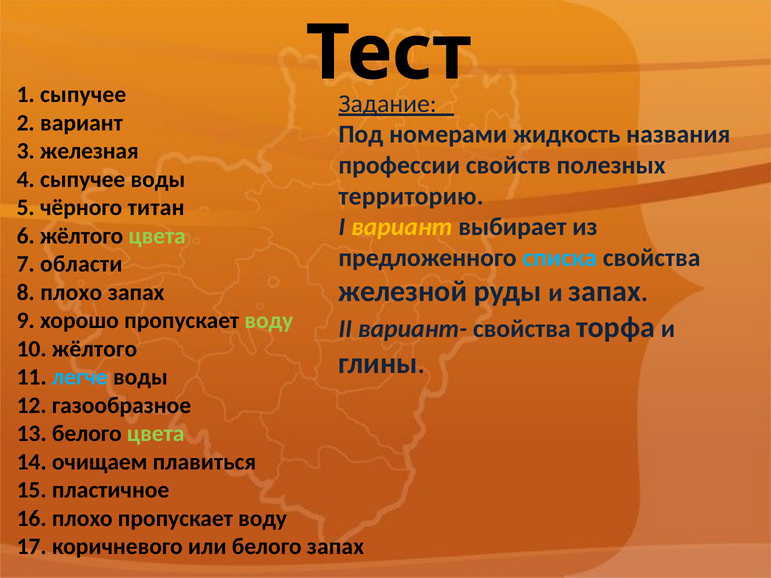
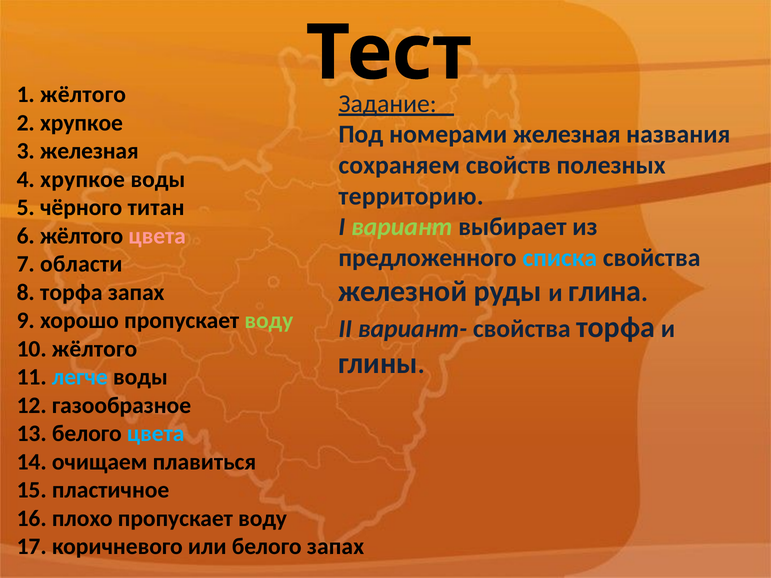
1 сыпучее: сыпучее -> жёлтого
2 вариант: вариант -> хрупкое
номерами жидкость: жидкость -> железная
профессии: профессии -> сохраняем
4 сыпучее: сыпучее -> хрупкое
вариант at (402, 227) colour: yellow -> light green
цвета at (157, 236) colour: light green -> pink
и запах: запах -> глина
8 плохо: плохо -> торфа
цвета at (156, 434) colour: light green -> light blue
